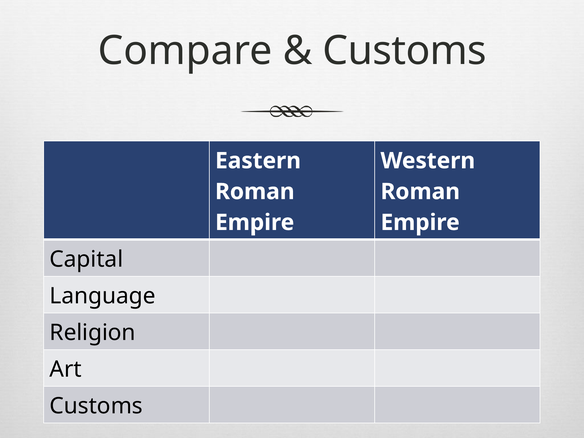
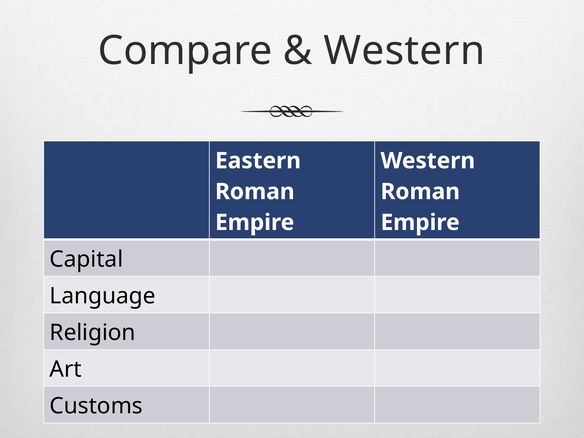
Customs at (405, 51): Customs -> Western
